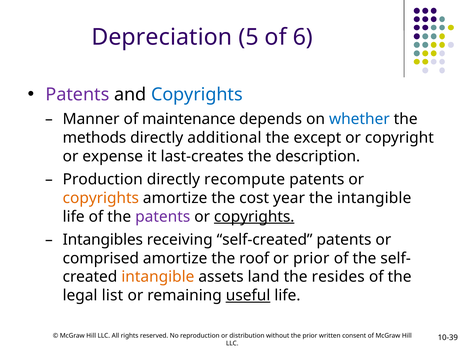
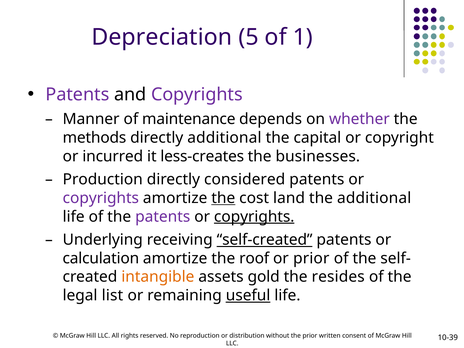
6: 6 -> 1
Copyrights at (197, 95) colour: blue -> purple
whether colour: blue -> purple
except: except -> capital
expense: expense -> incurred
last-creates: last-creates -> less-creates
description: description -> businesses
recompute: recompute -> considered
copyrights at (101, 198) colour: orange -> purple
the at (223, 198) underline: none -> present
year: year -> land
the intangible: intangible -> additional
Intangibles: Intangibles -> Underlying
self-created underline: none -> present
comprised: comprised -> calculation
land: land -> gold
